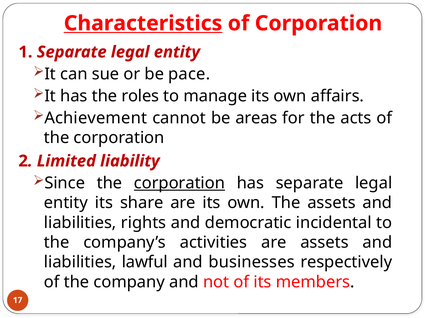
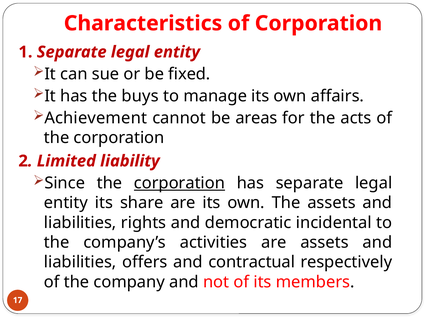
Characteristics underline: present -> none
pace: pace -> fixed
roles: roles -> buys
lawful: lawful -> offers
businesses: businesses -> contractual
